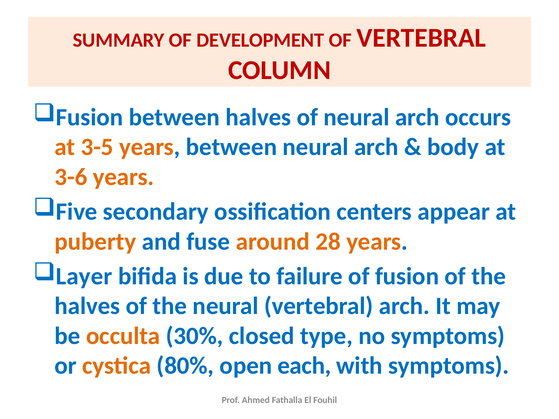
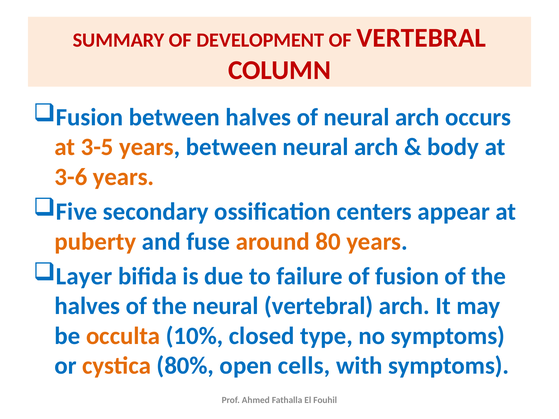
28: 28 -> 80
30%: 30% -> 10%
each: each -> cells
